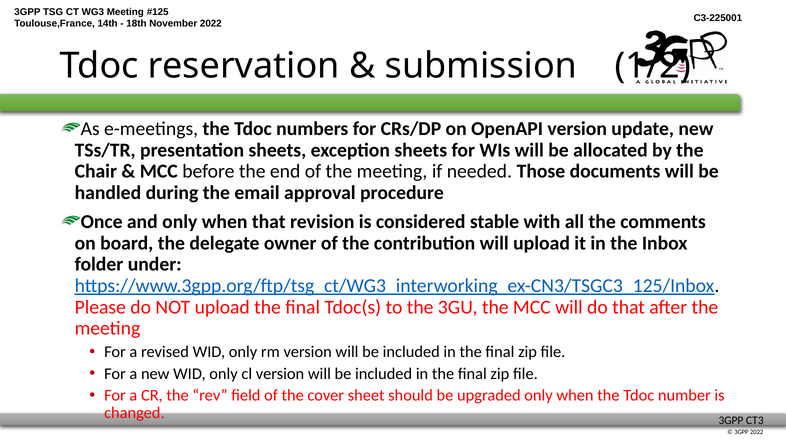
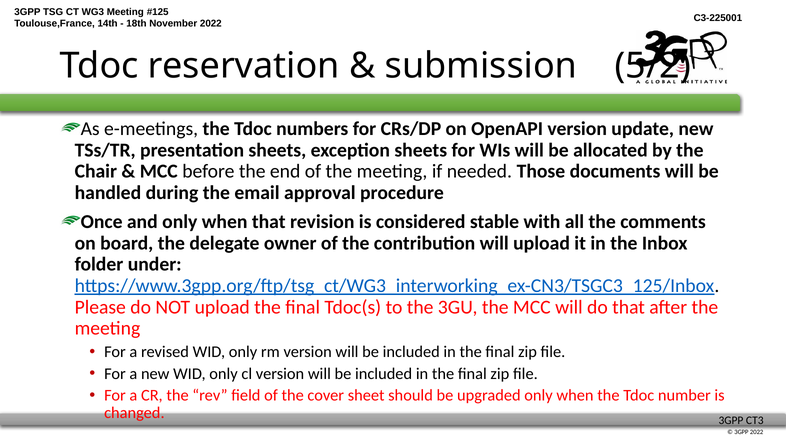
1/2: 1/2 -> 5/2
